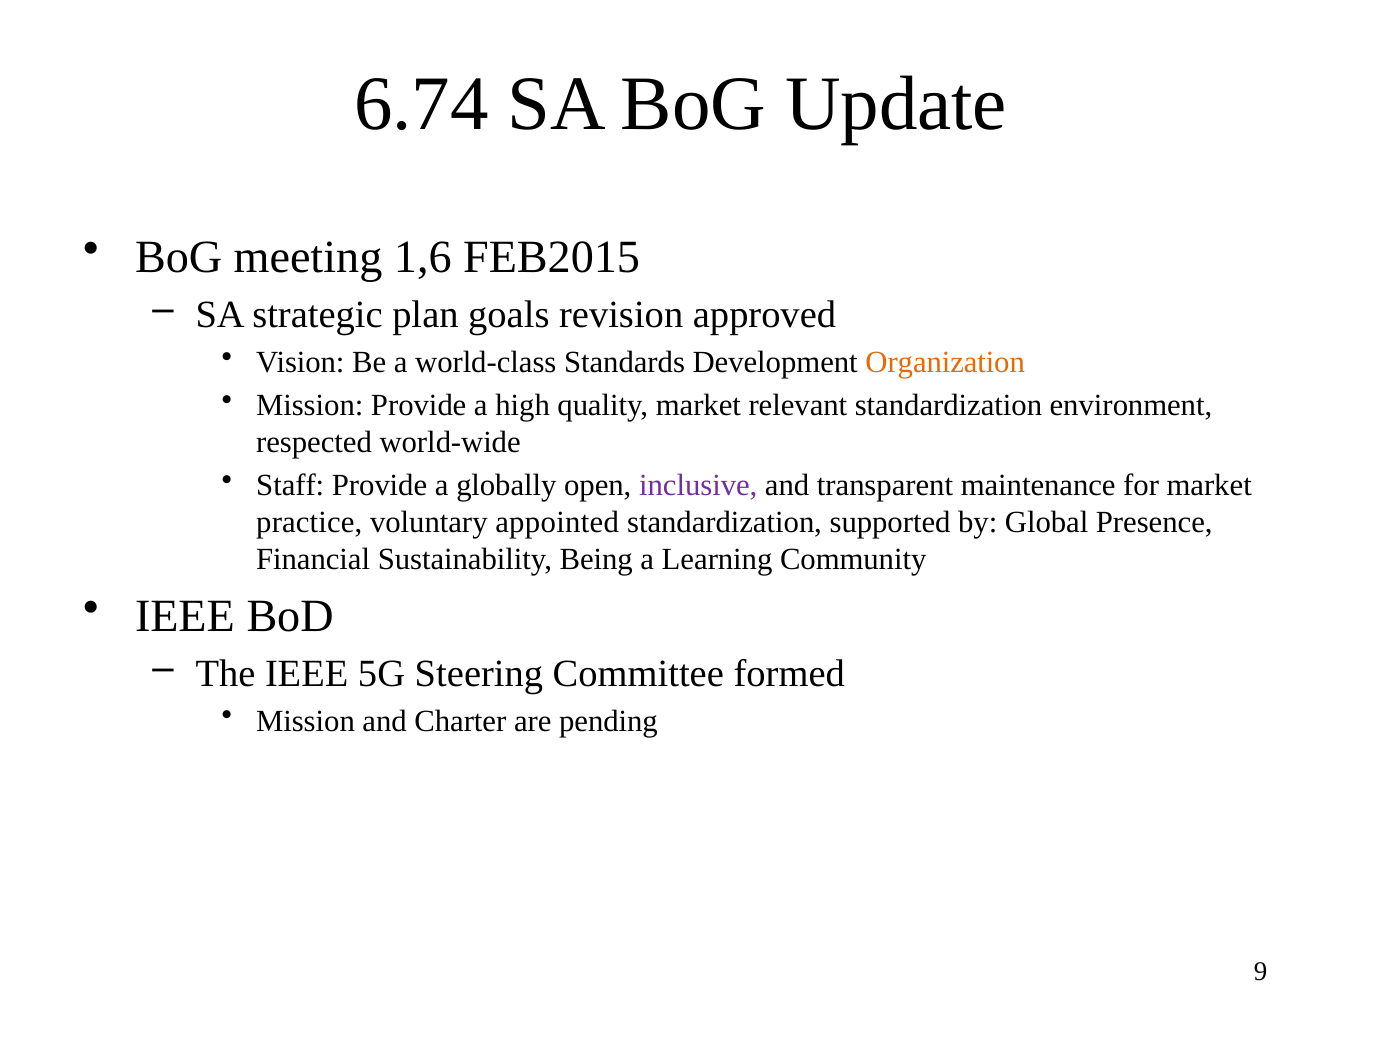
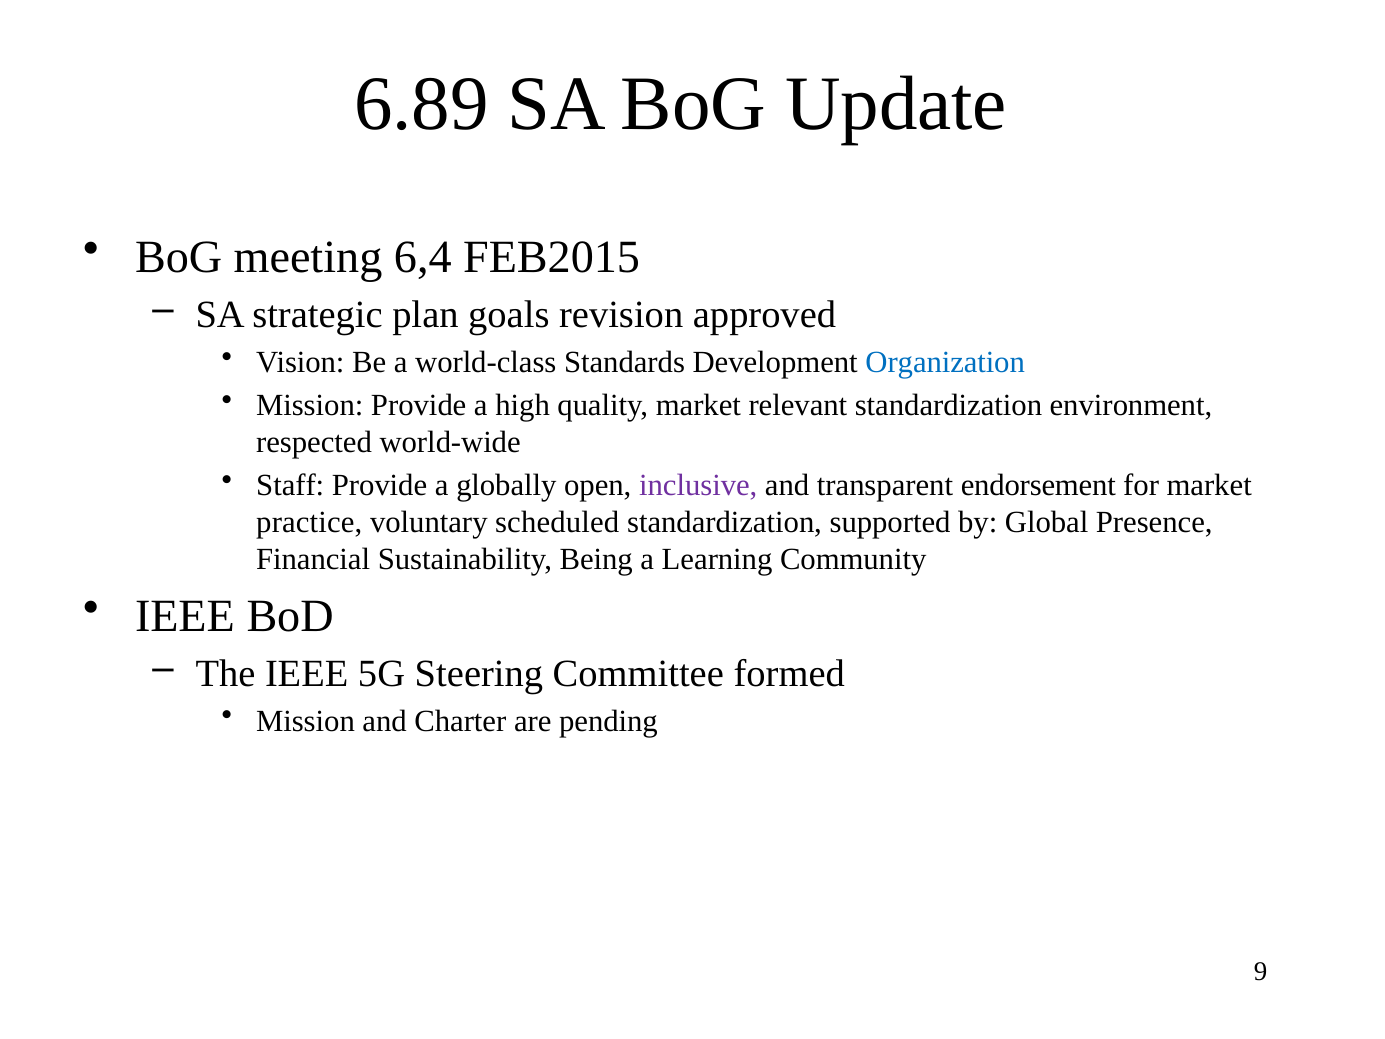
6.74: 6.74 -> 6.89
1,6: 1,6 -> 6,4
Organization colour: orange -> blue
maintenance: maintenance -> endorsement
appointed: appointed -> scheduled
